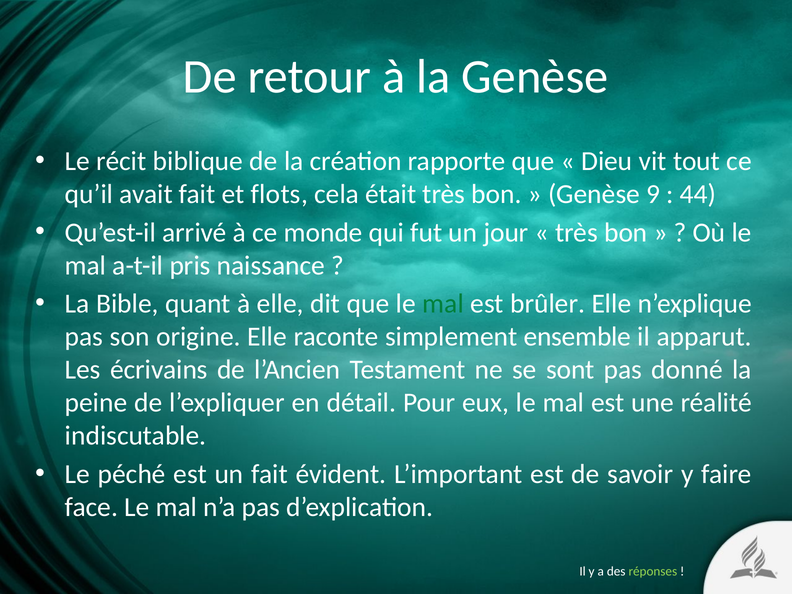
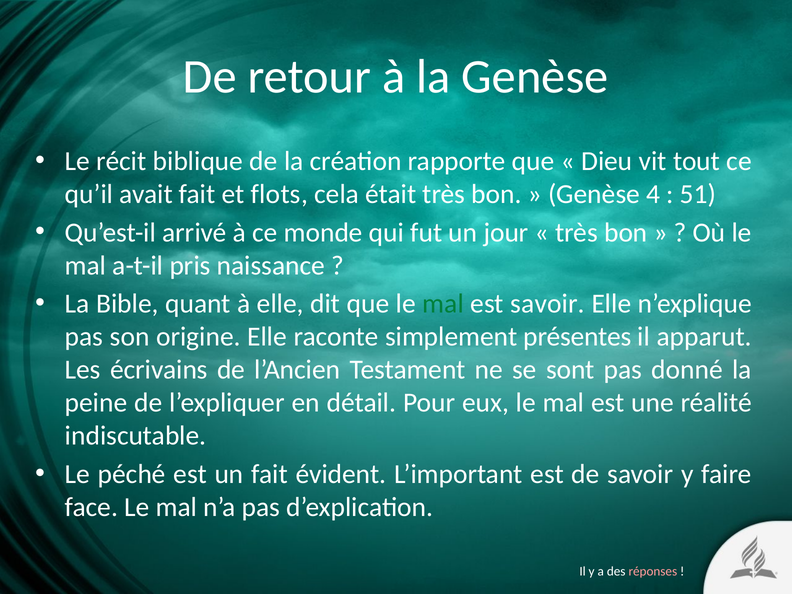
9: 9 -> 4
44: 44 -> 51
est brûler: brûler -> savoir
ensemble: ensemble -> présentes
réponses colour: light green -> pink
